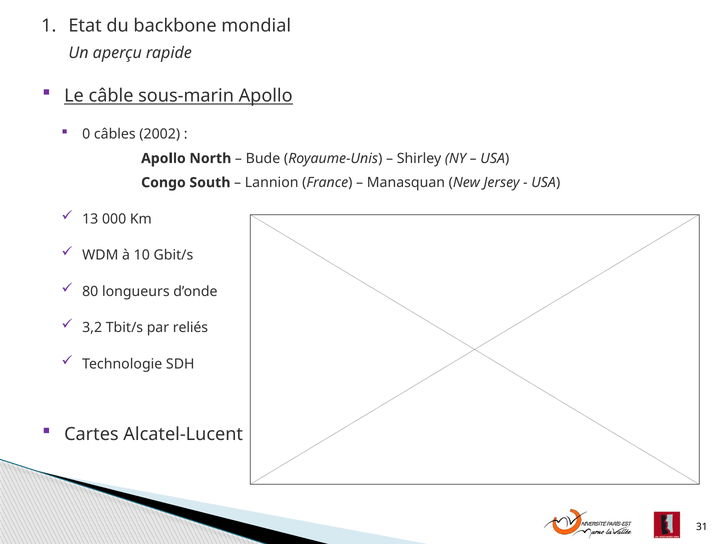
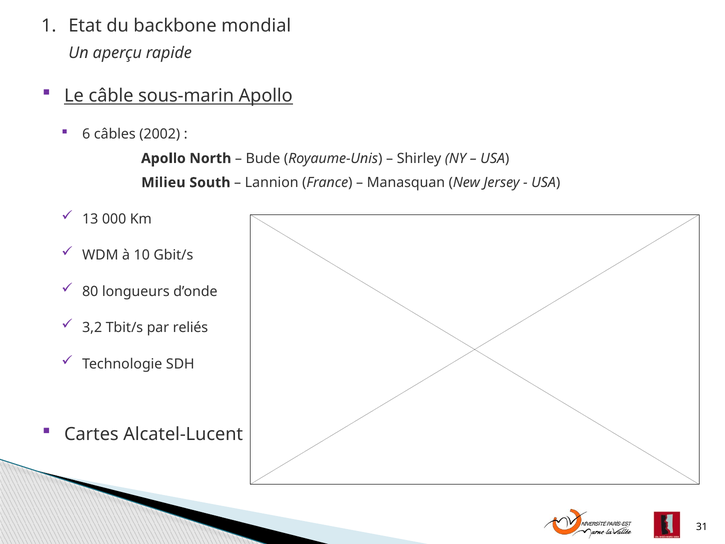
0: 0 -> 6
Congo: Congo -> Milieu
